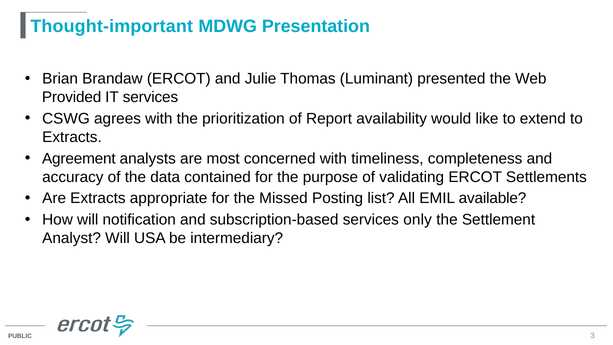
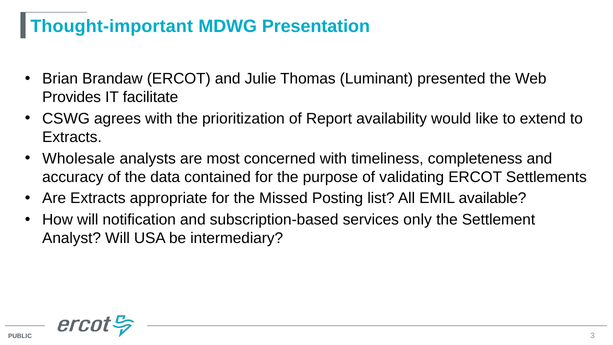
Provided: Provided -> Provides
IT services: services -> facilitate
Agreement: Agreement -> Wholesale
